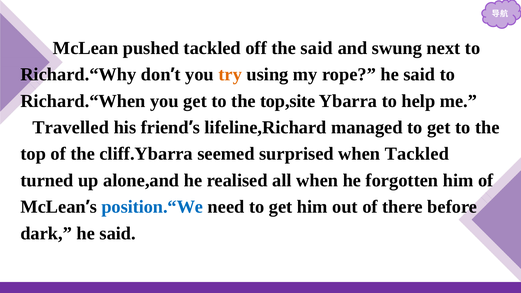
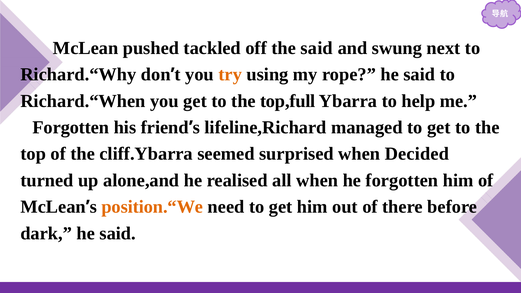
top,site: top,site -> top,full
Travelled at (71, 127): Travelled -> Forgotten
when Tackled: Tackled -> Decided
position.“We colour: blue -> orange
